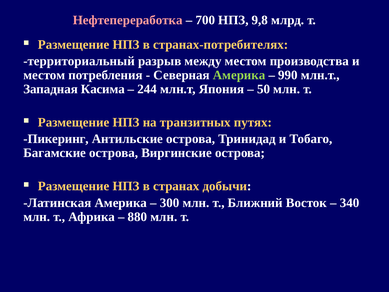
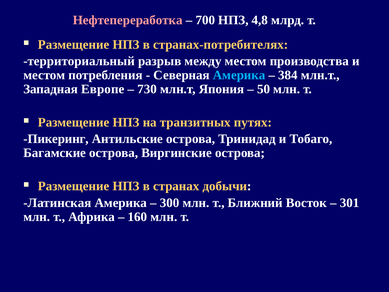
9,8: 9,8 -> 4,8
Америка at (239, 75) colour: light green -> light blue
990: 990 -> 384
Касима: Касима -> Европе
244: 244 -> 730
340: 340 -> 301
880: 880 -> 160
